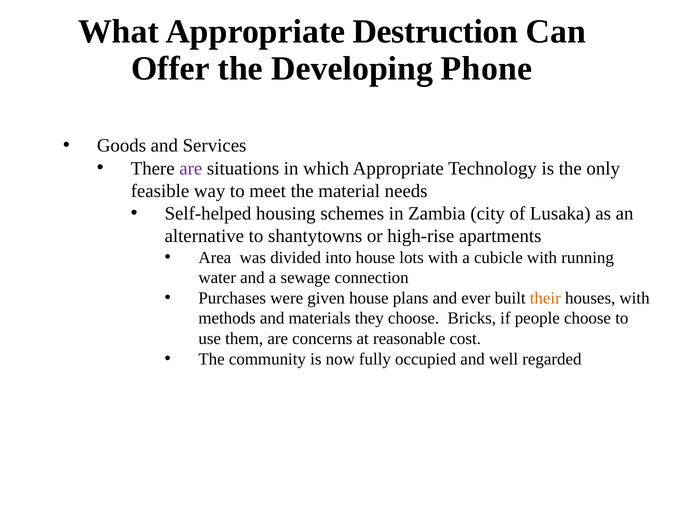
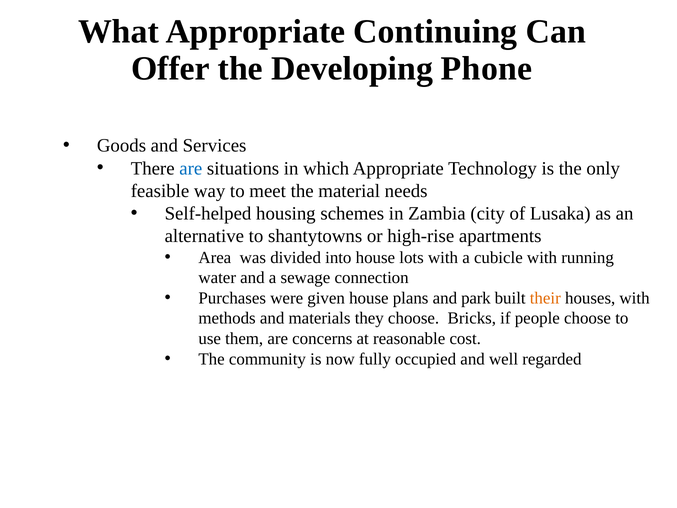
Destruction: Destruction -> Continuing
are at (191, 168) colour: purple -> blue
ever: ever -> park
